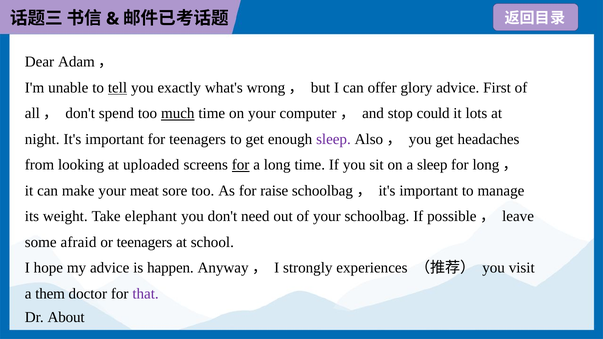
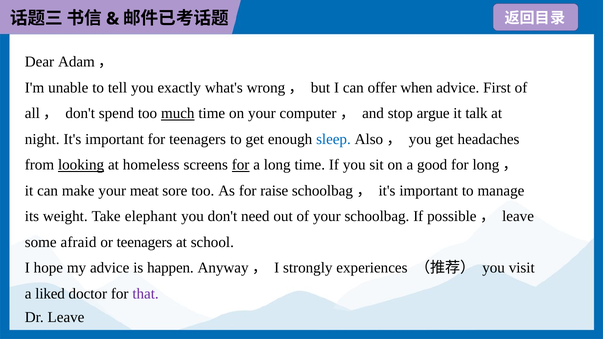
tell underline: present -> none
glory: glory -> when
could: could -> argue
lots: lots -> talk
sleep at (333, 139) colour: purple -> blue
looking underline: none -> present
uploaded: uploaded -> homeless
a sleep: sleep -> good
them: them -> liked
Dr About: About -> Leave
